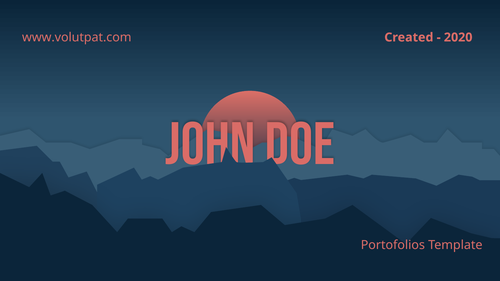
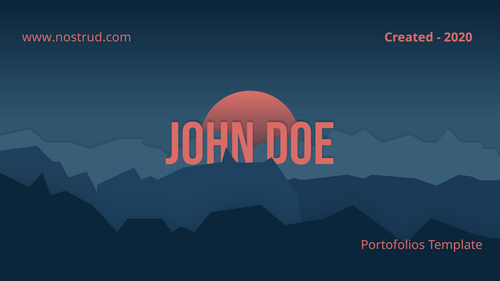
www.volutpat.com: www.volutpat.com -> www.nostrud.com
